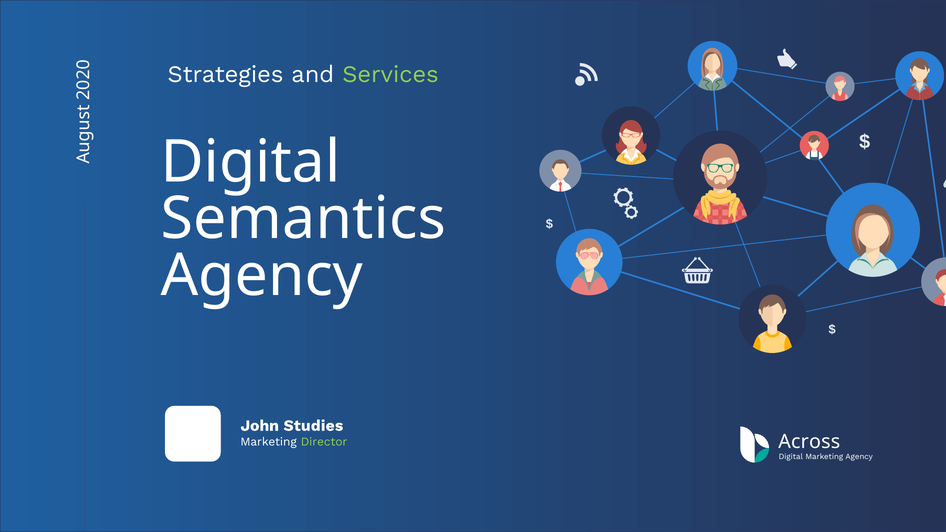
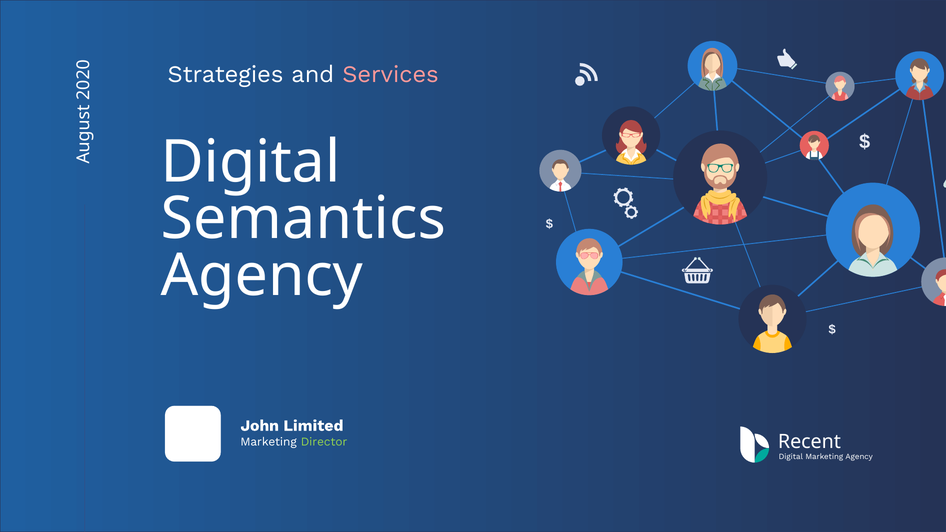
Services colour: light green -> pink
Studies: Studies -> Limited
Across: Across -> Recent
